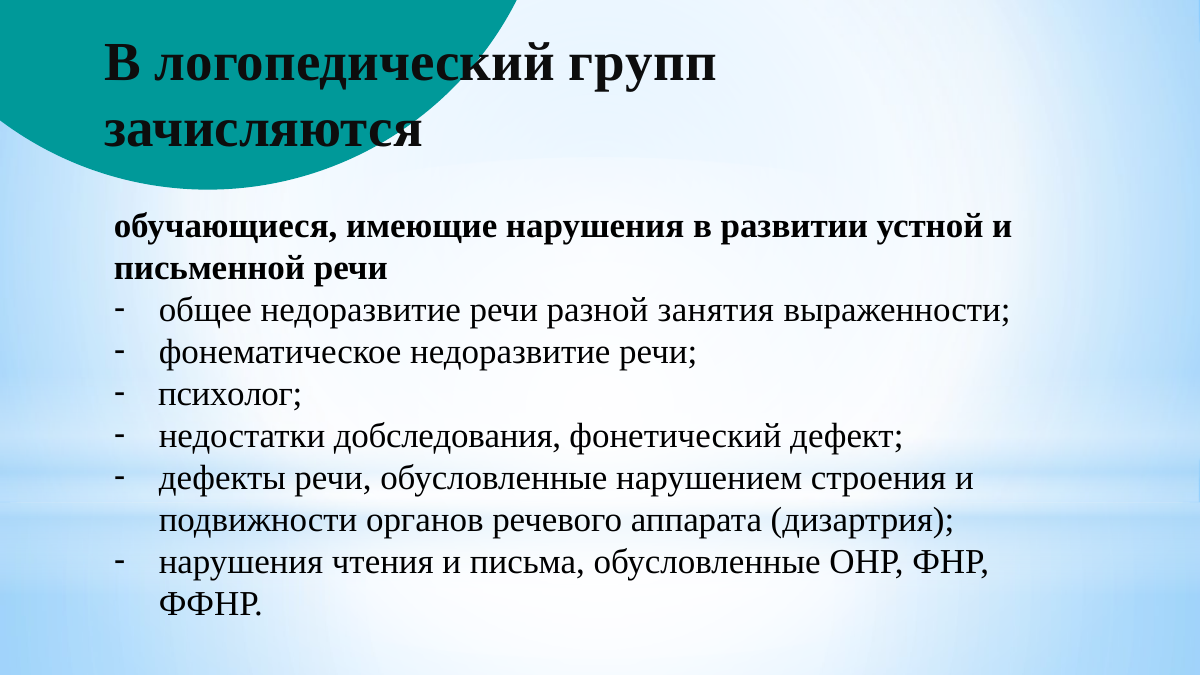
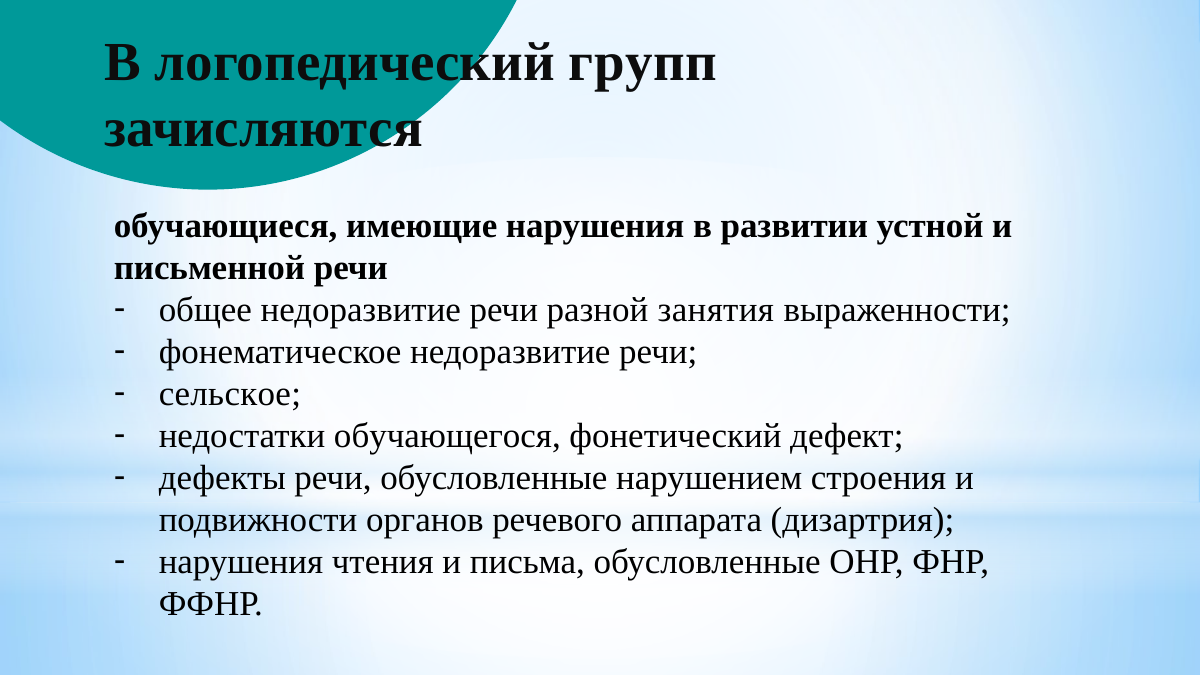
психолог: психолог -> сельское
добследования: добследования -> обучающегося
